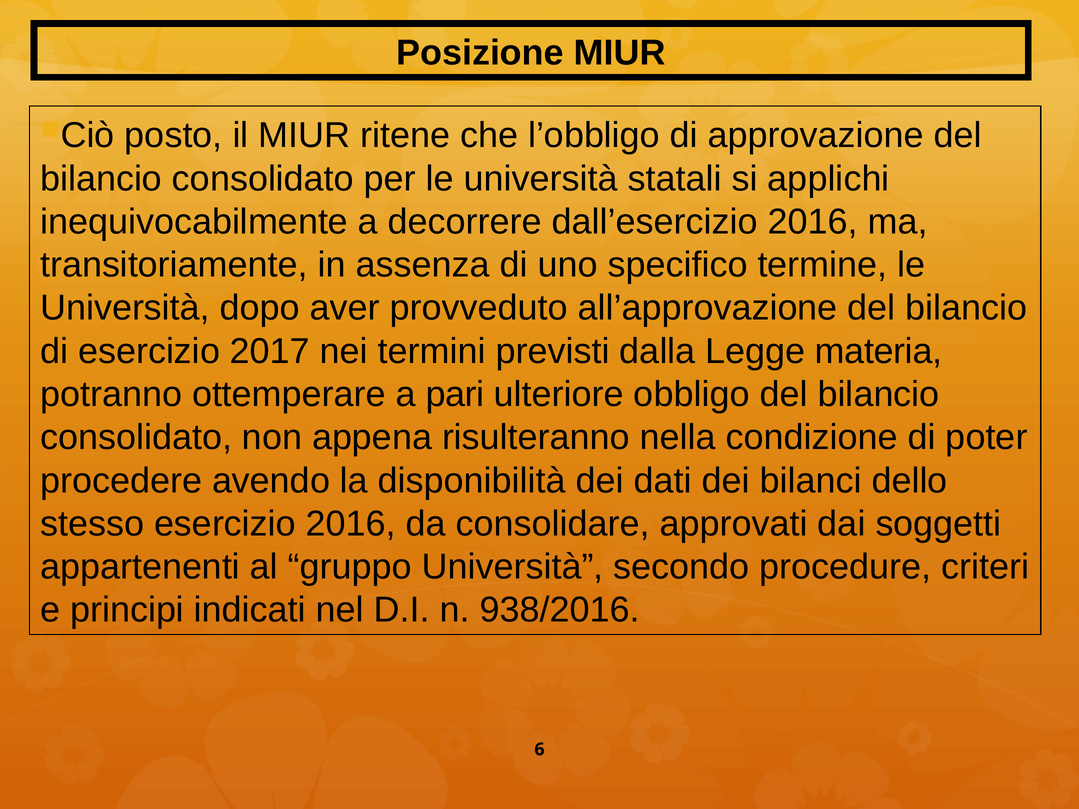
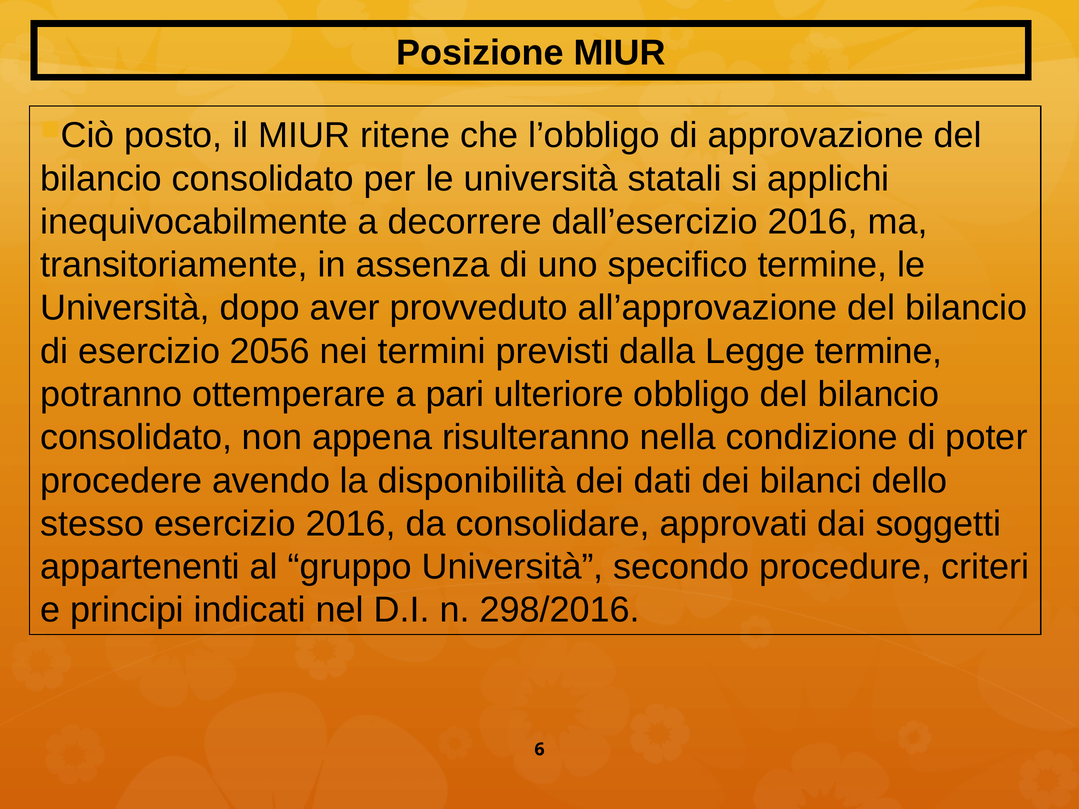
2017: 2017 -> 2056
Legge materia: materia -> termine
938/2016: 938/2016 -> 298/2016
